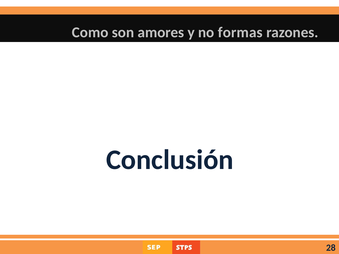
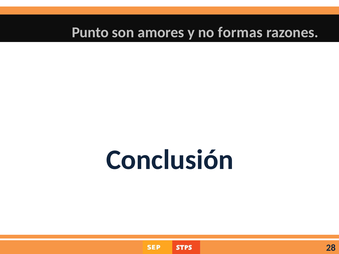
Como: Como -> Punto
